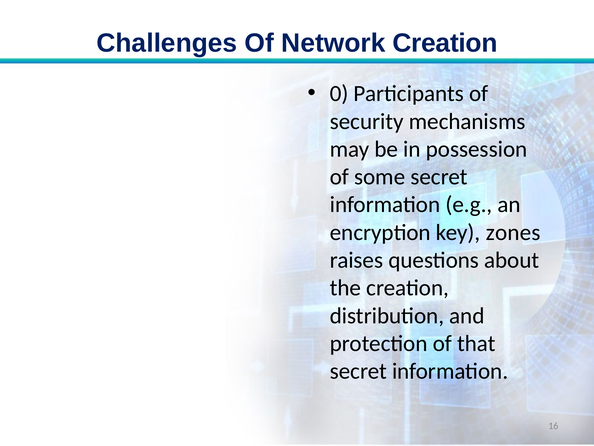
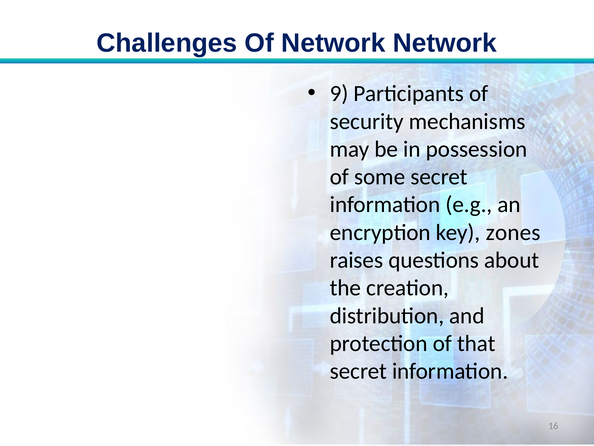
Network Creation: Creation -> Network
0: 0 -> 9
